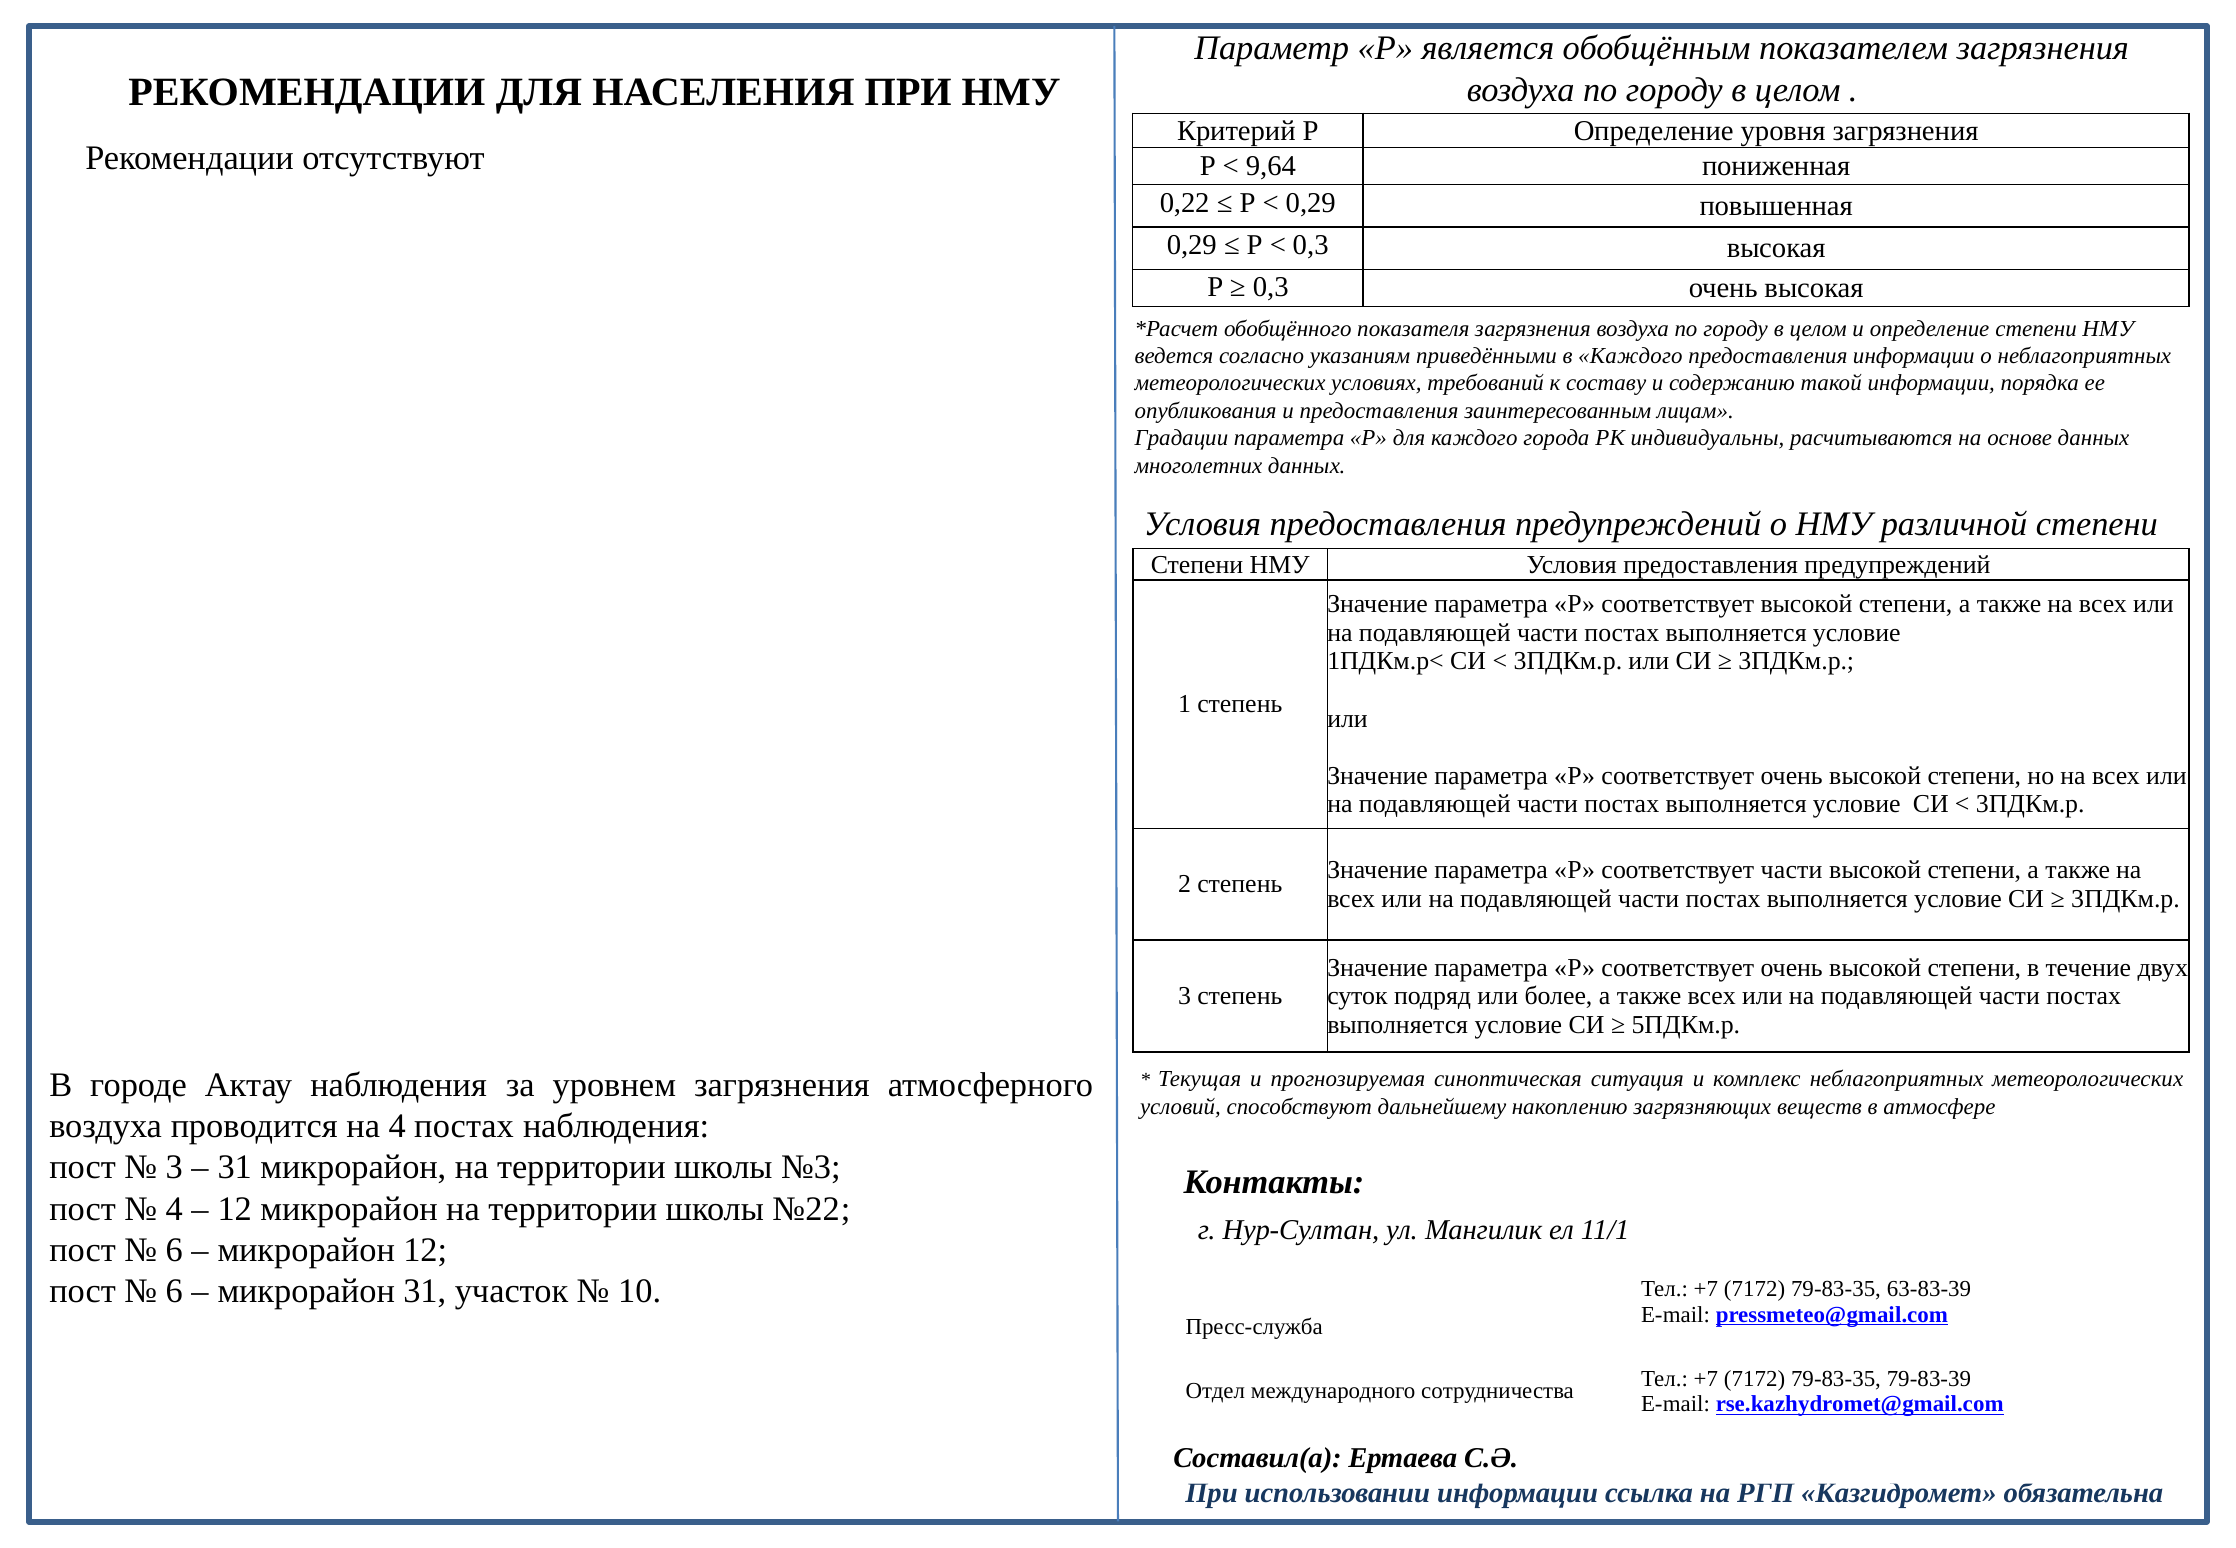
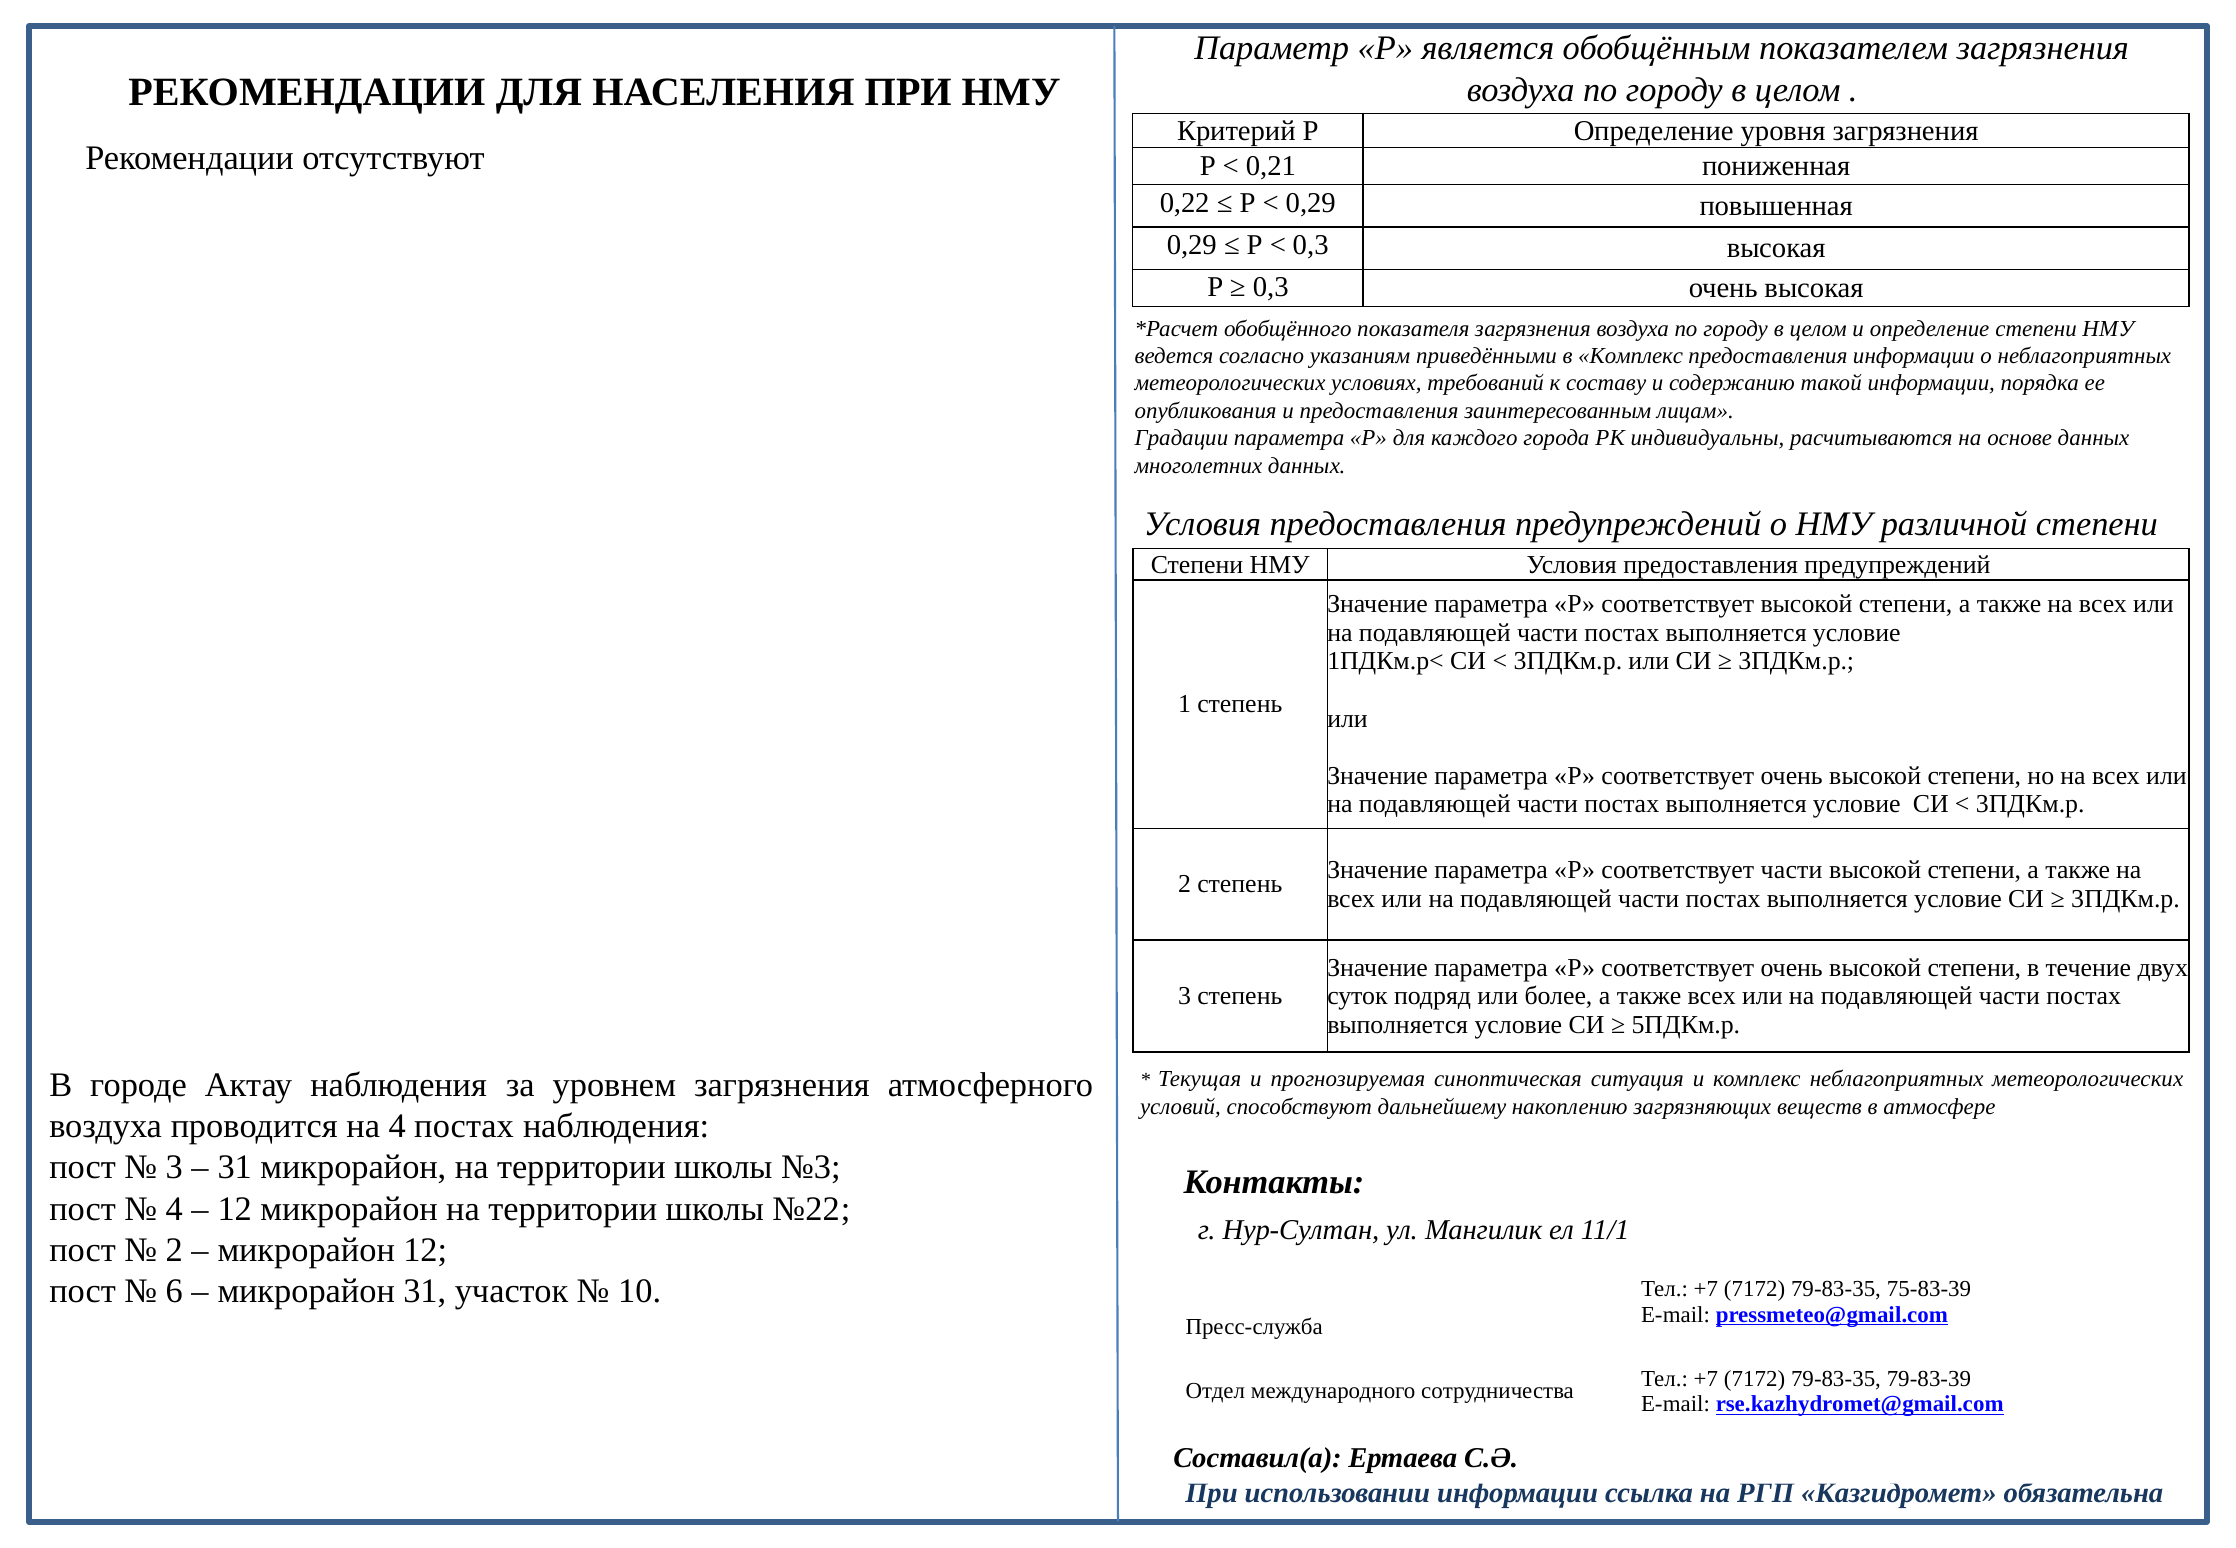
9,64: 9,64 -> 0,21
в Каждого: Каждого -> Комплекс
6 at (174, 1250): 6 -> 2
63-83-39: 63-83-39 -> 75-83-39
